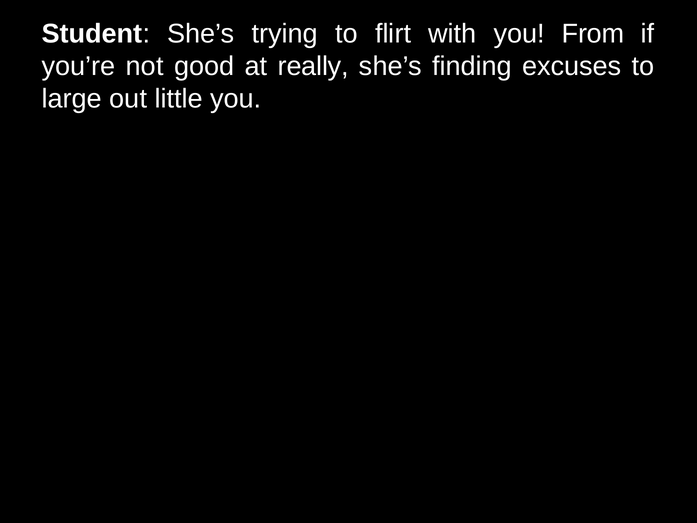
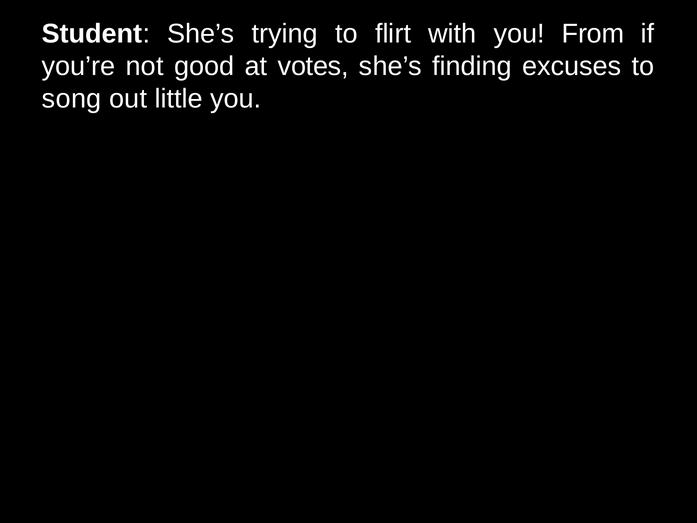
really: really -> votes
large: large -> song
